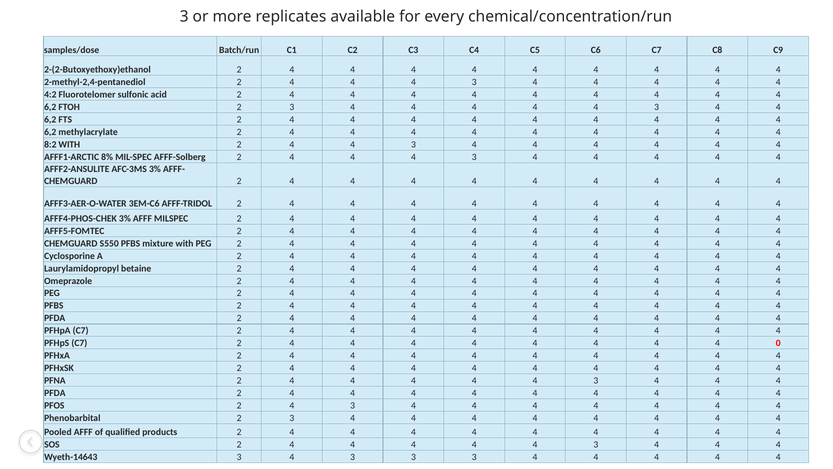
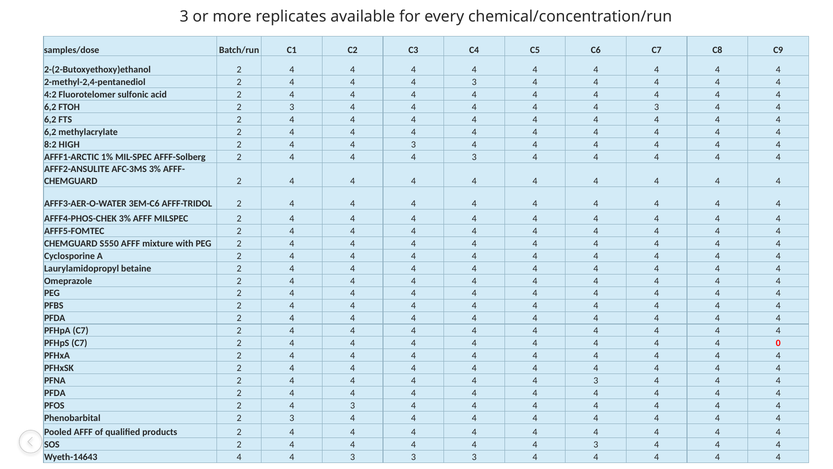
8:2 WITH: WITH -> HIGH
8%: 8% -> 1%
S550 PFBS: PFBS -> AFFF
Wyeth-14643 3: 3 -> 4
